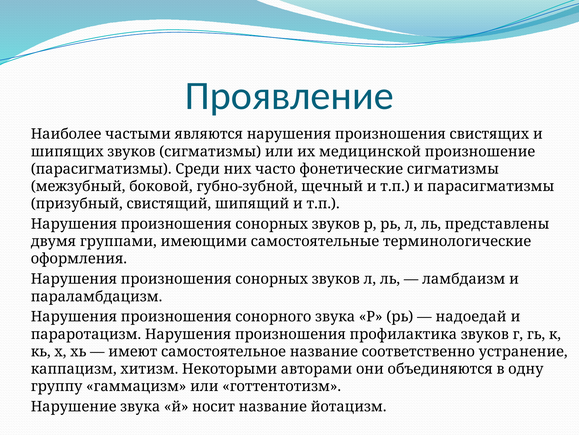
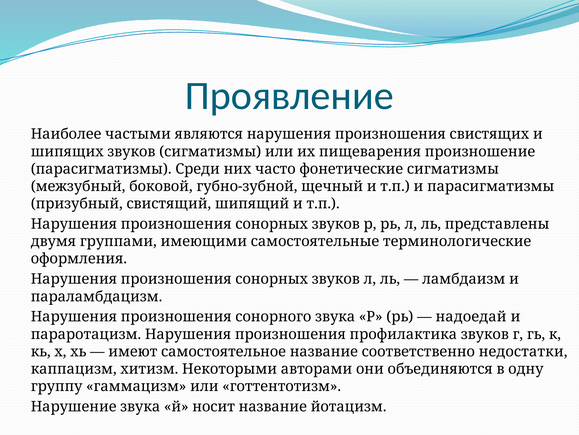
медицинской: медицинской -> пищеварения
устранение: устранение -> недостатки
